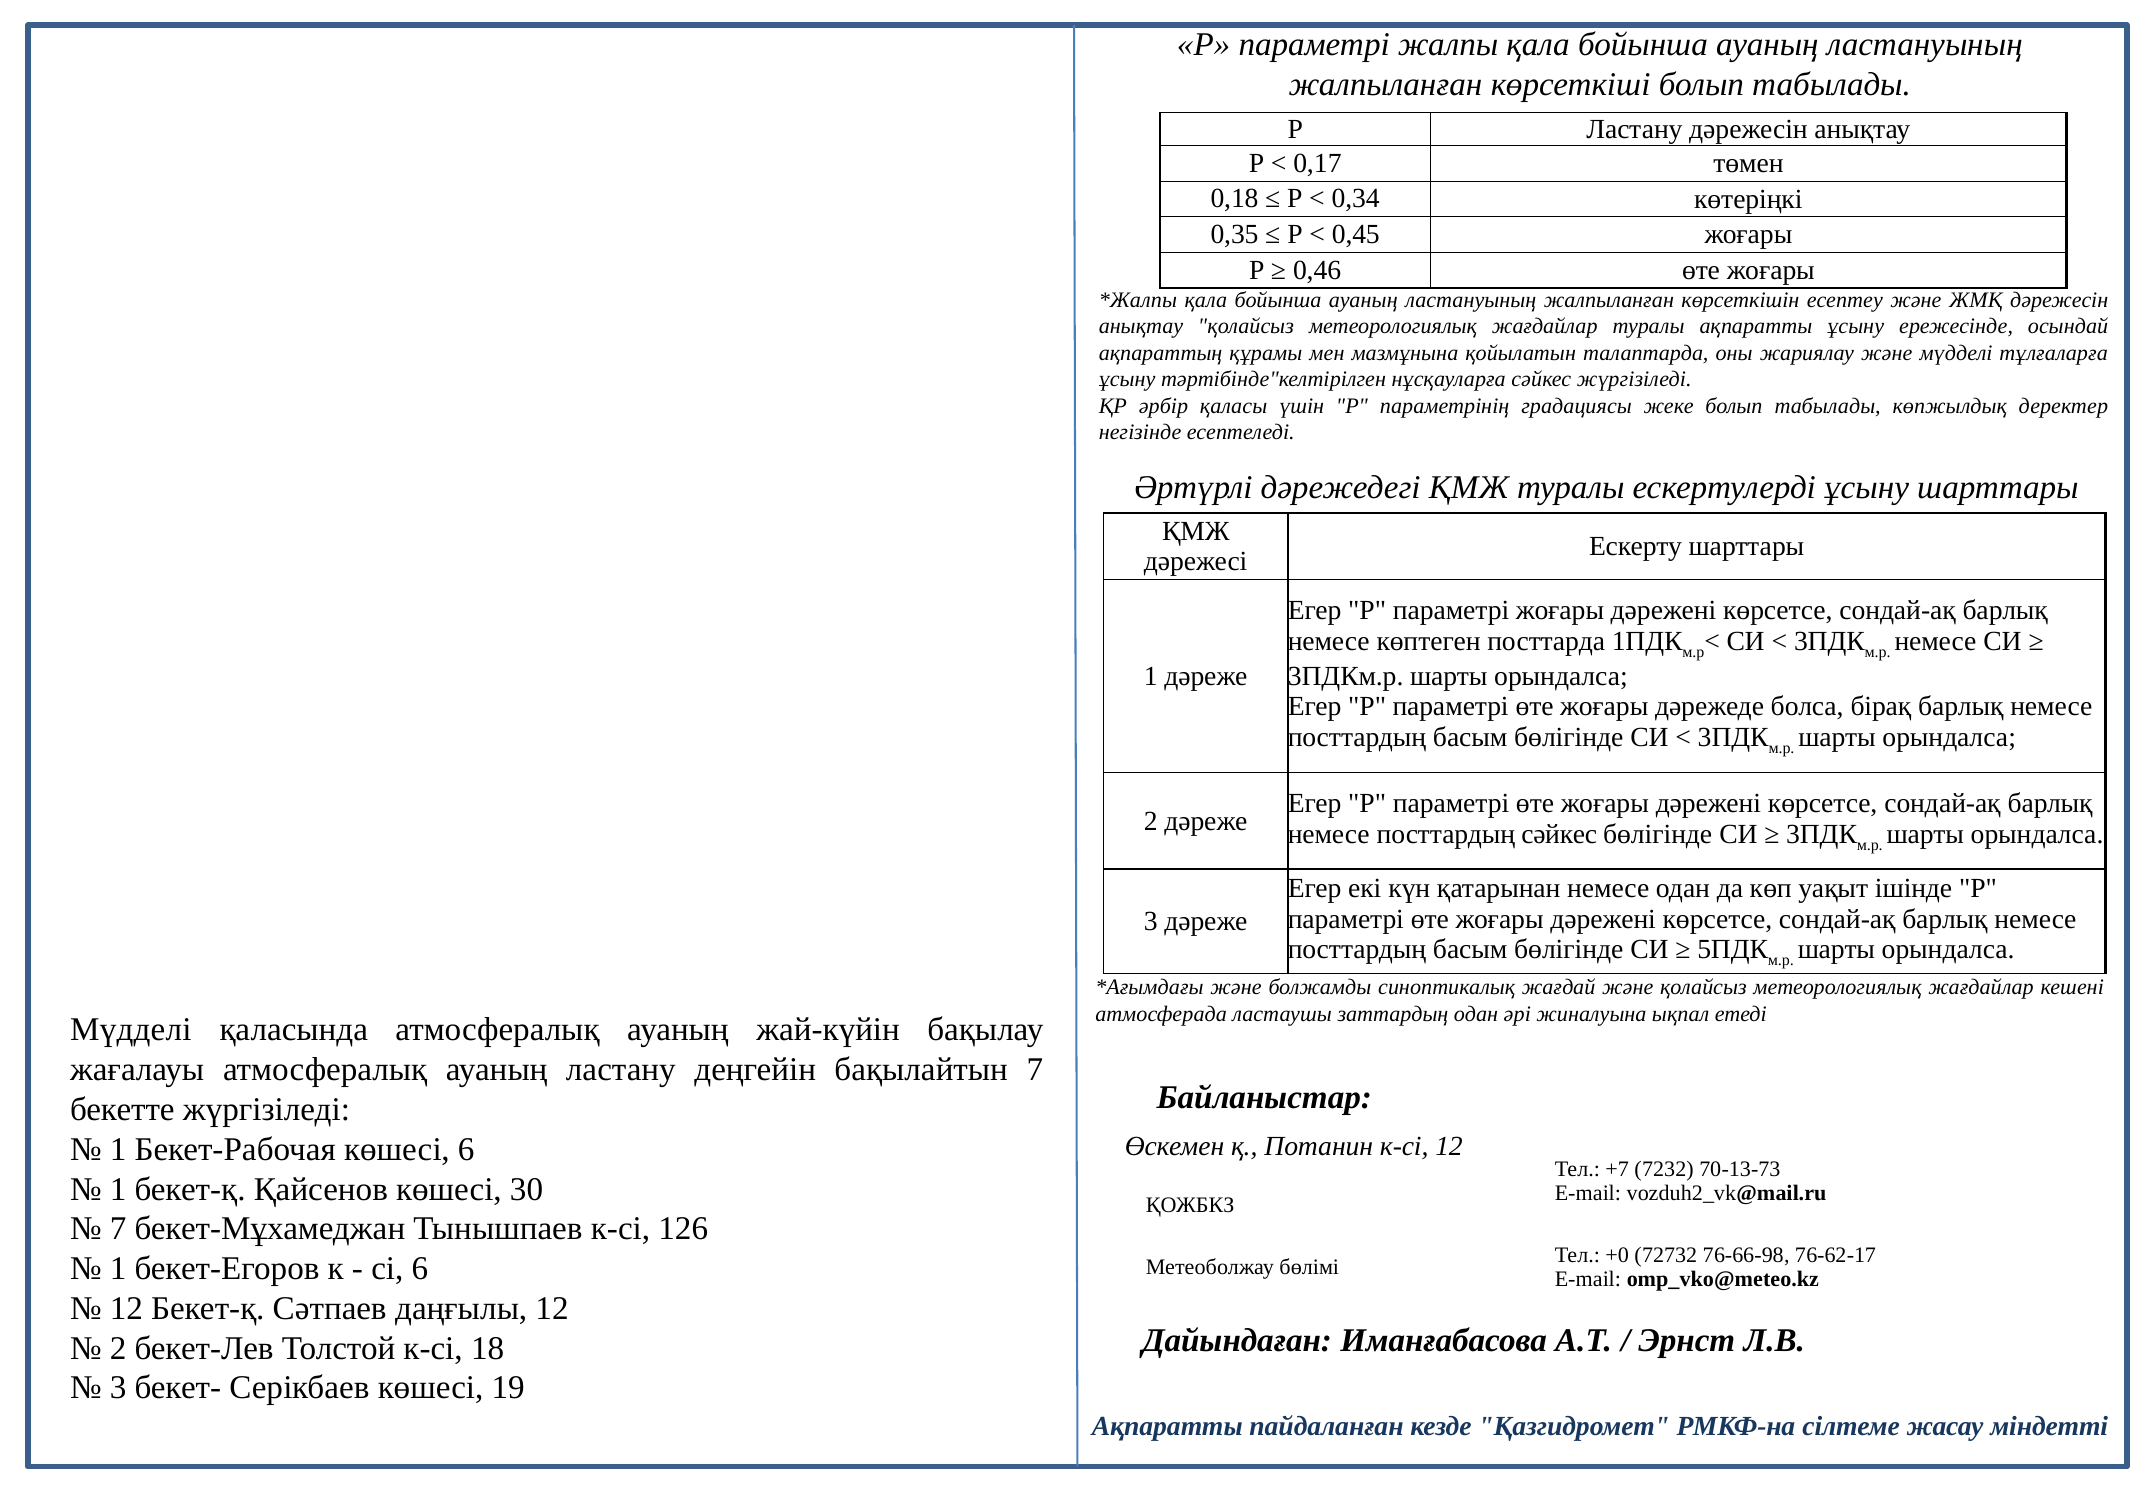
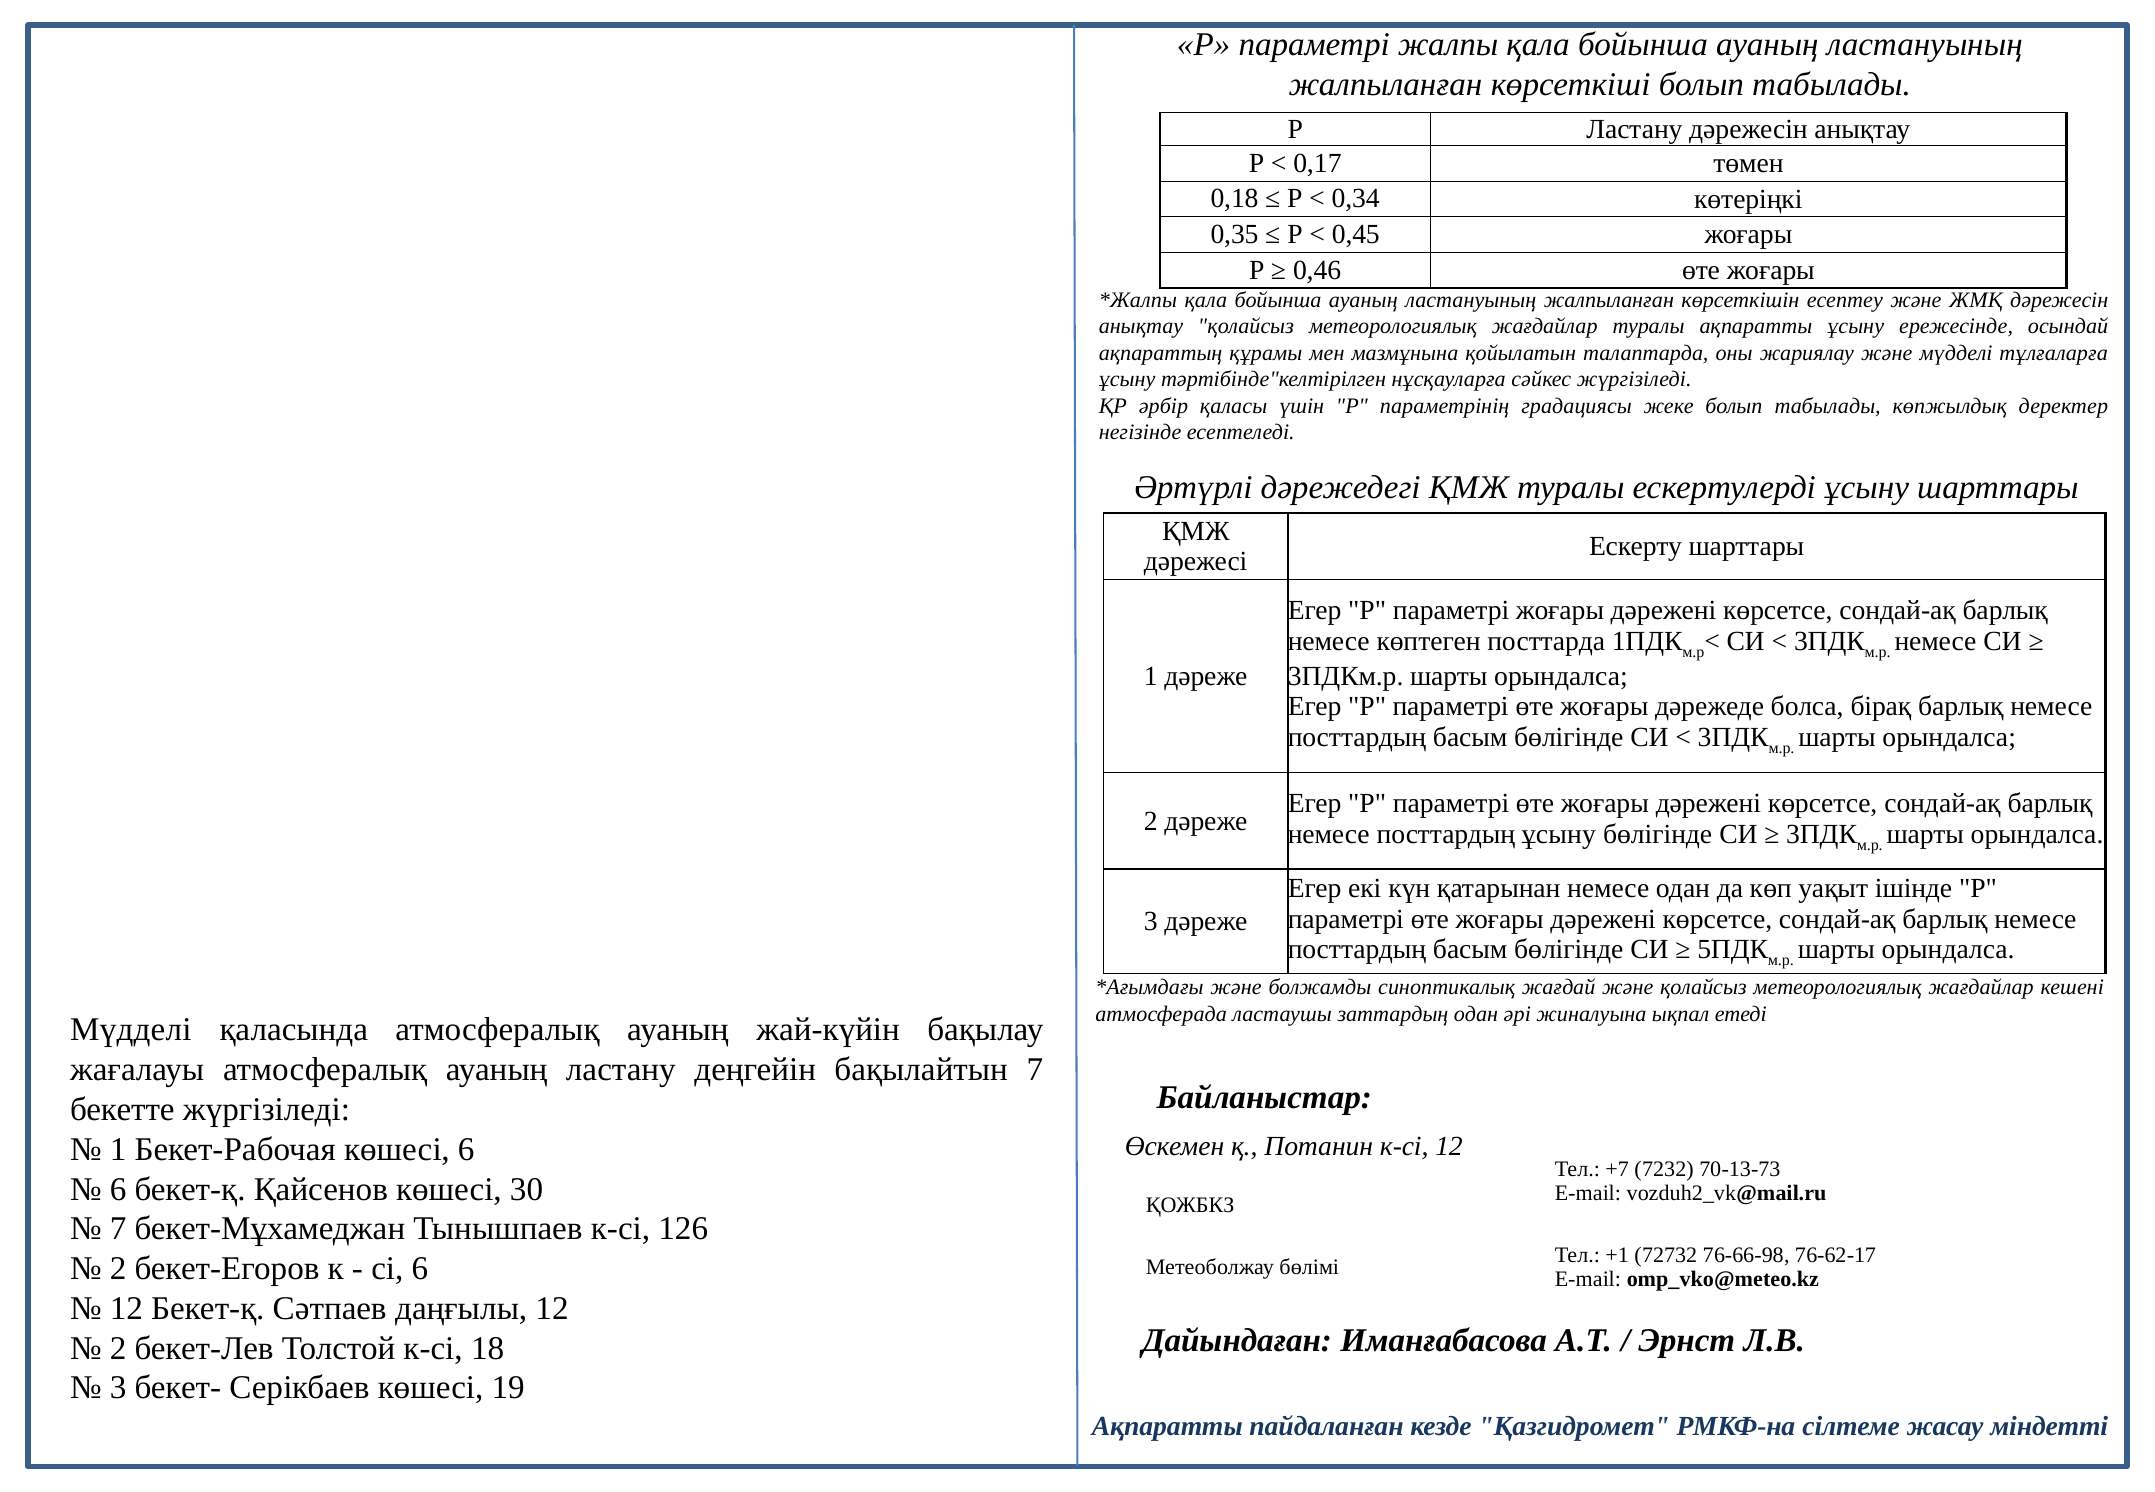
посттардың сәйкес: сәйкес -> ұсыну
1 at (118, 1189): 1 -> 6
+0: +0 -> +1
1 at (118, 1269): 1 -> 2
